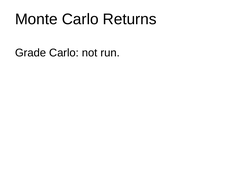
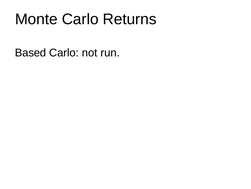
Grade: Grade -> Based
